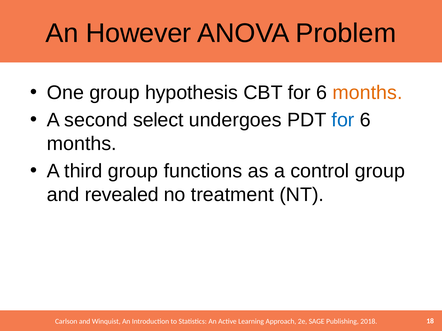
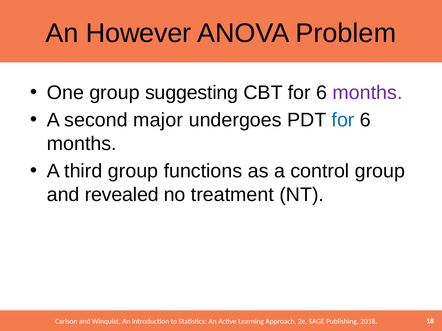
hypothesis: hypothesis -> suggesting
months at (368, 93) colour: orange -> purple
select: select -> major
